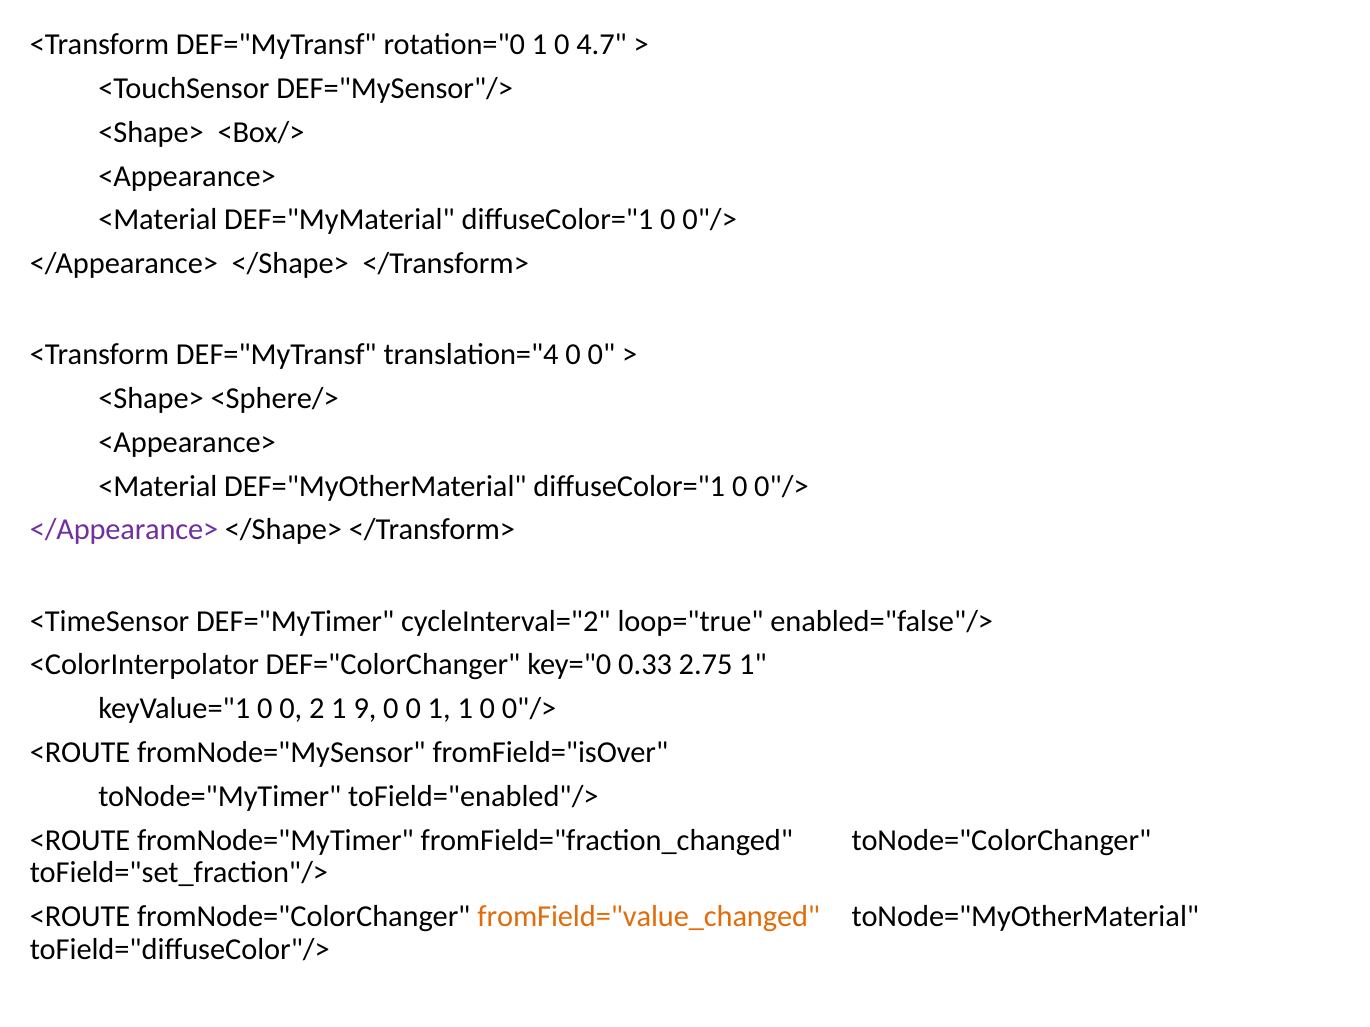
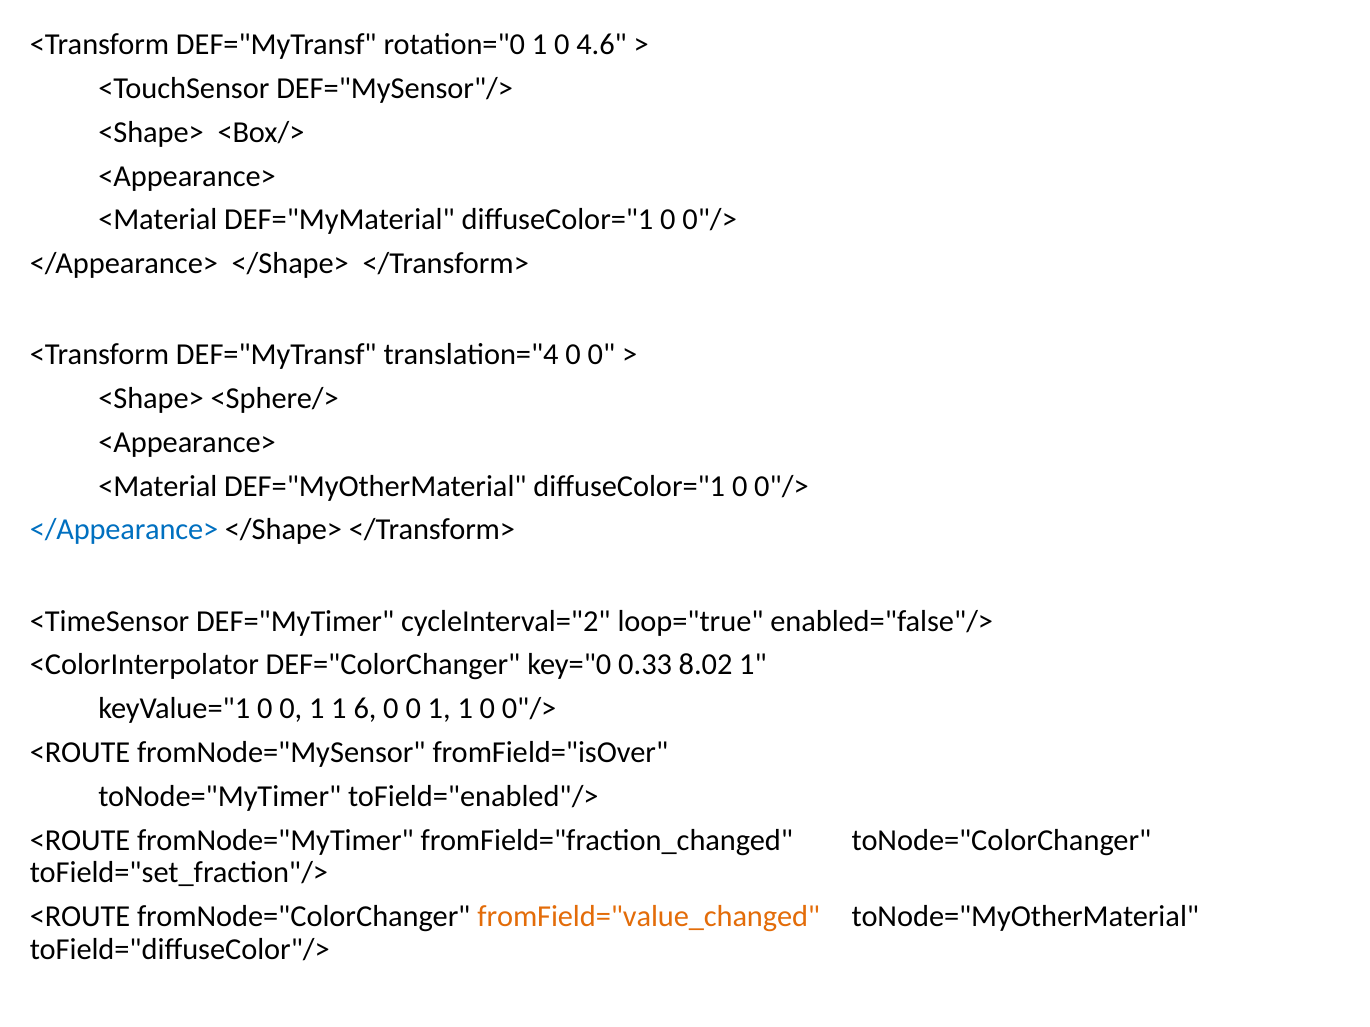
4.7: 4.7 -> 4.6
</Appearance> at (124, 530) colour: purple -> blue
2.75: 2.75 -> 8.02
keyValue="1 0 0 2: 2 -> 1
9: 9 -> 6
